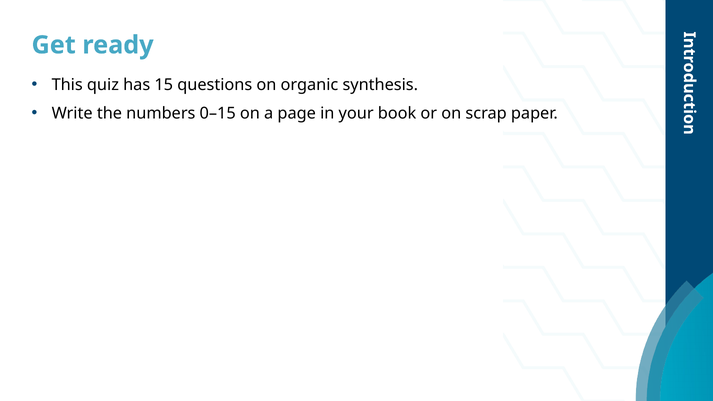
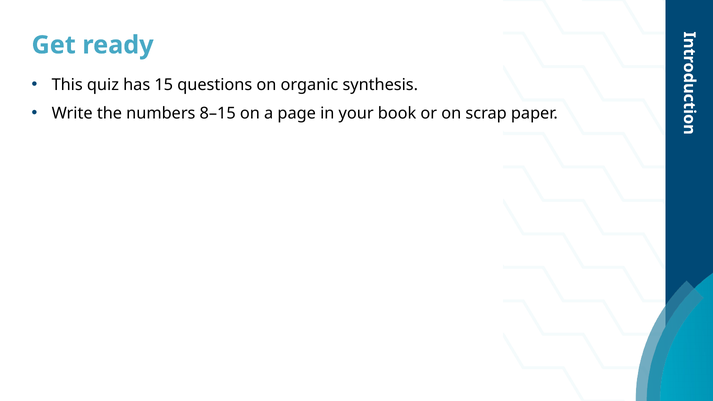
0–15: 0–15 -> 8–15
